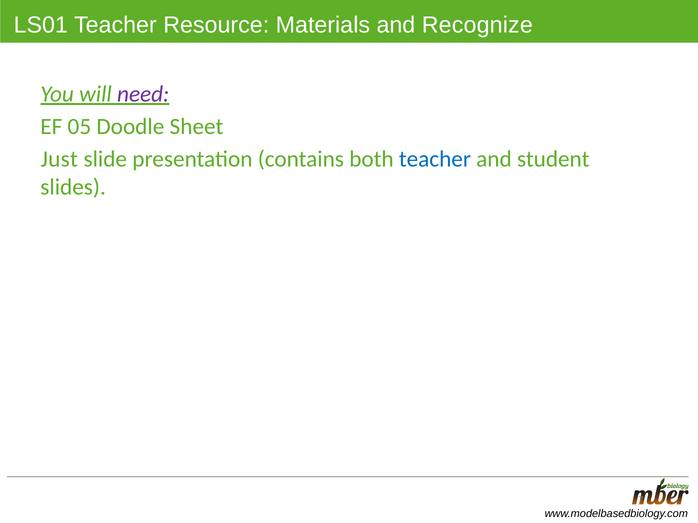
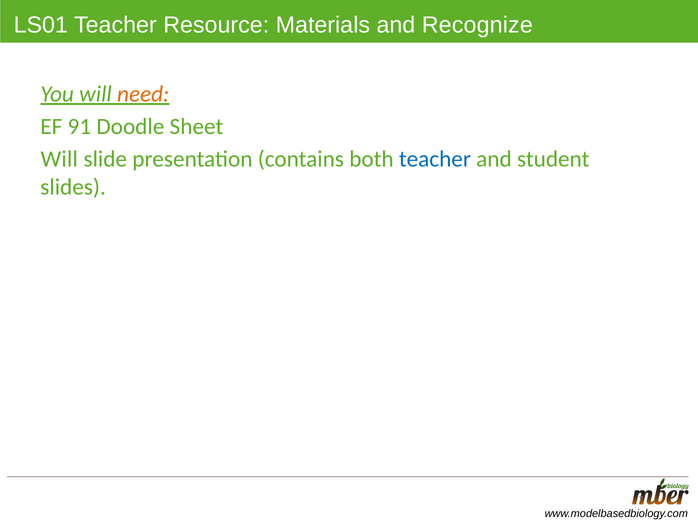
need colour: purple -> orange
05: 05 -> 91
Just at (59, 159): Just -> Will
